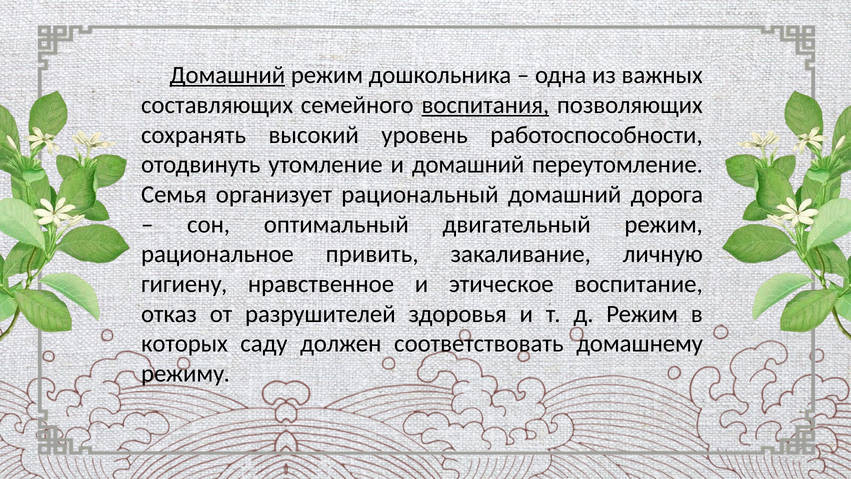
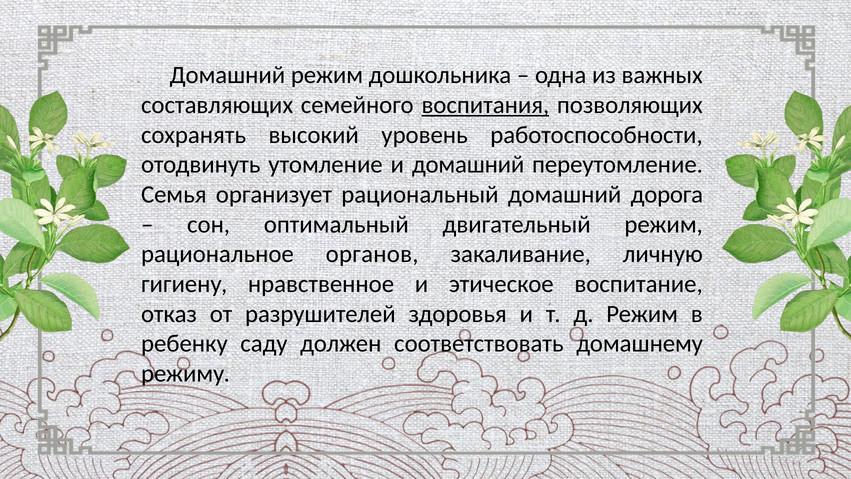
Домашний at (227, 75) underline: present -> none
привить: привить -> органов
которых: которых -> ребенку
